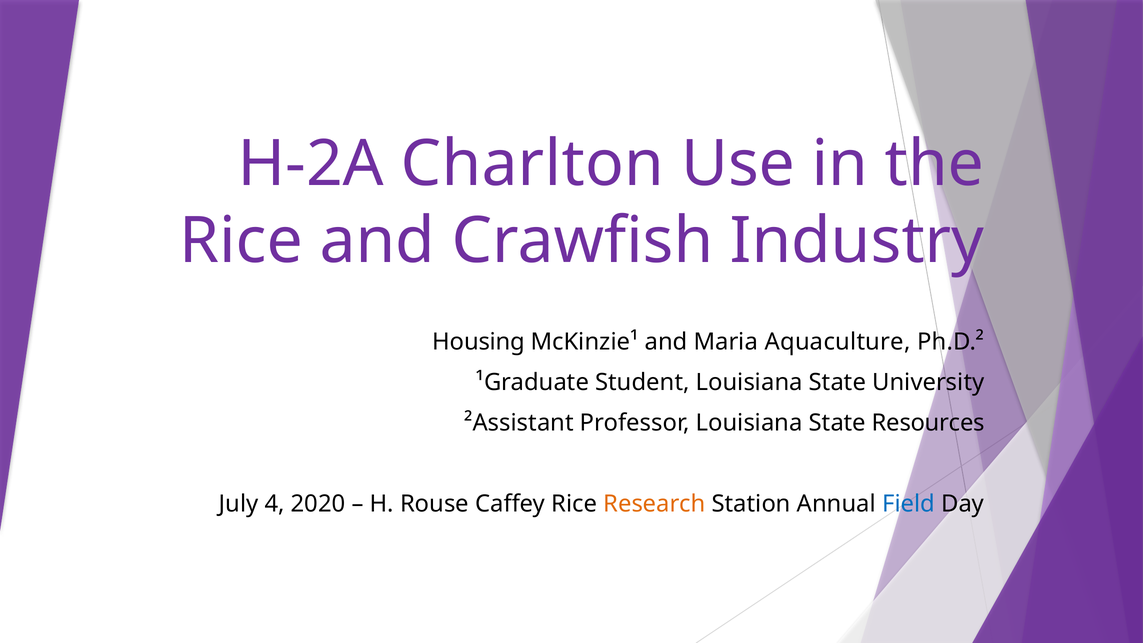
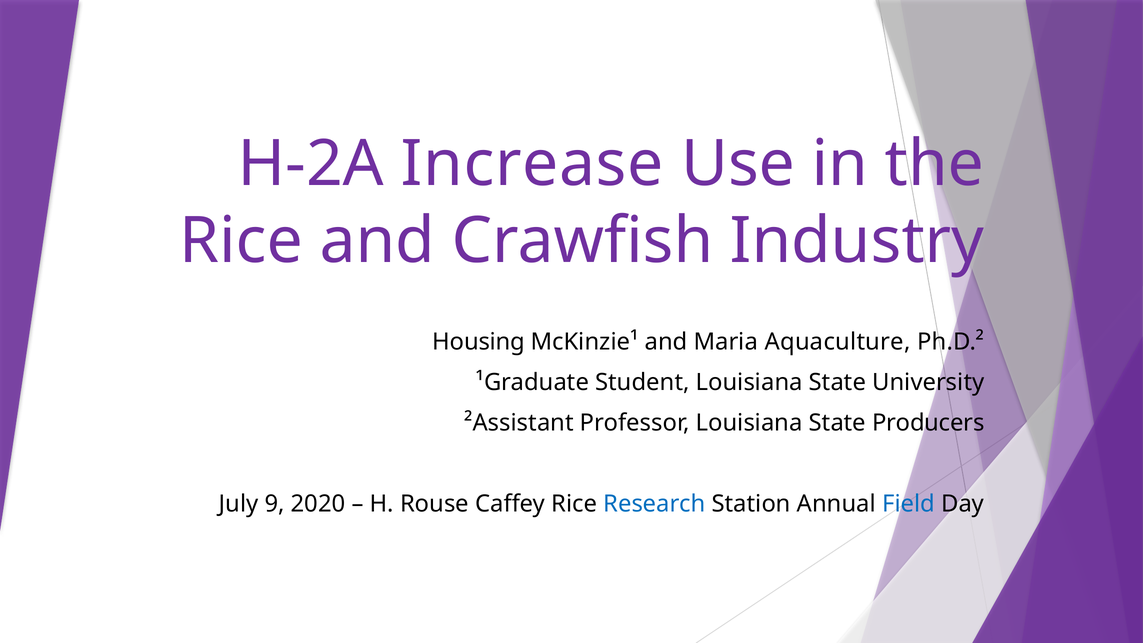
Charlton: Charlton -> Increase
Resources: Resources -> Producers
4: 4 -> 9
Research colour: orange -> blue
